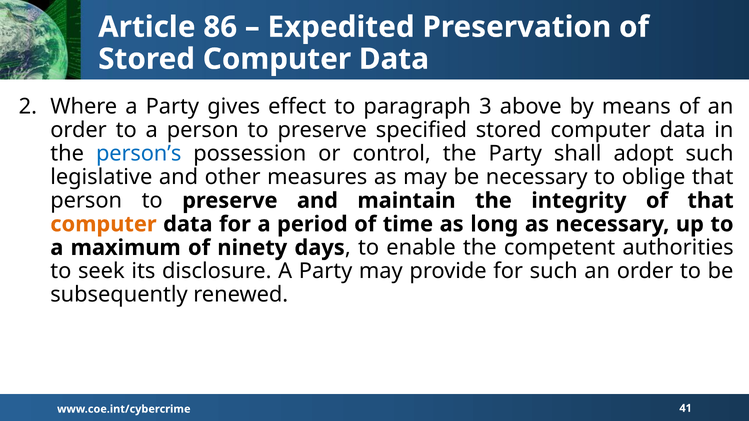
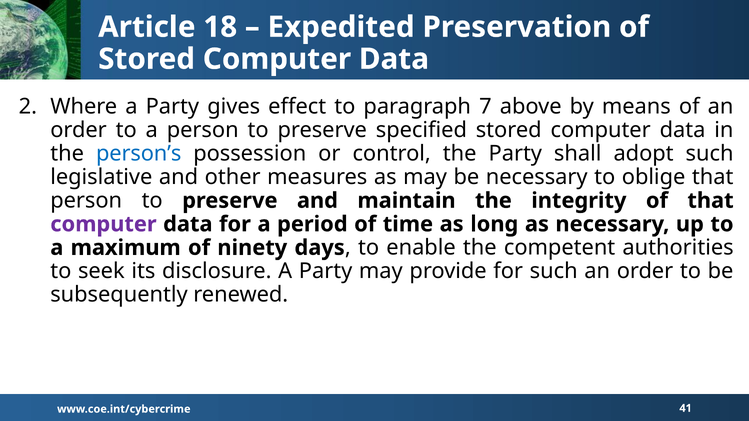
86: 86 -> 18
3: 3 -> 7
computer at (103, 224) colour: orange -> purple
